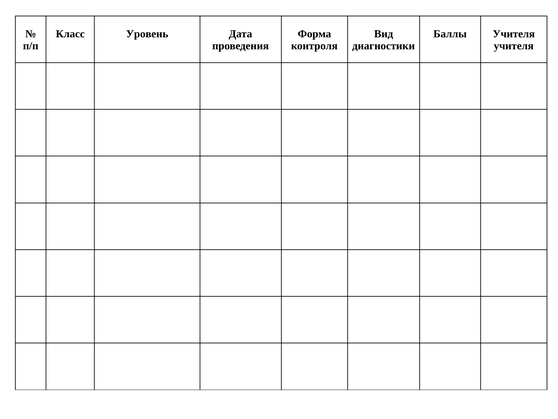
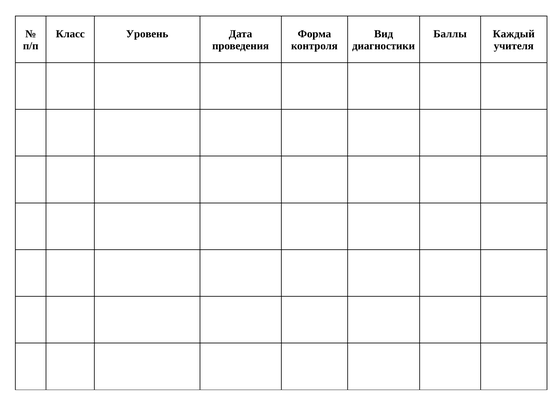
Баллы Учителя: Учителя -> Каждый
